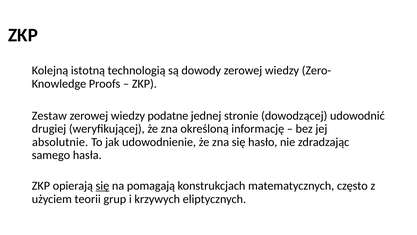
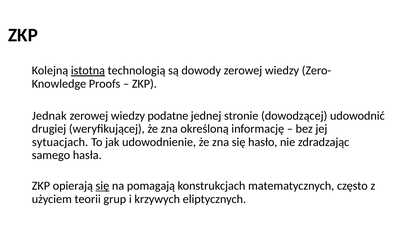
istotną underline: none -> present
Zestaw: Zestaw -> Jednak
absolutnie: absolutnie -> sytuacjach
